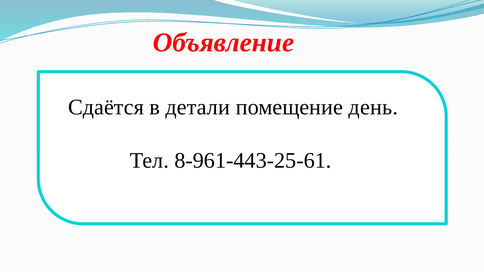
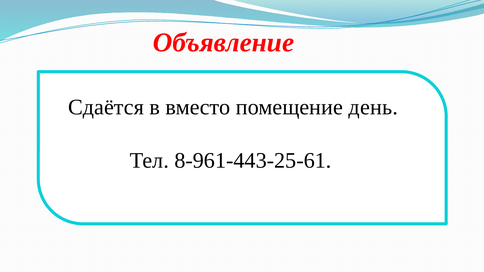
детали: детали -> вместо
